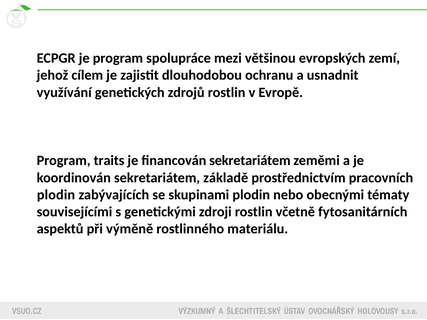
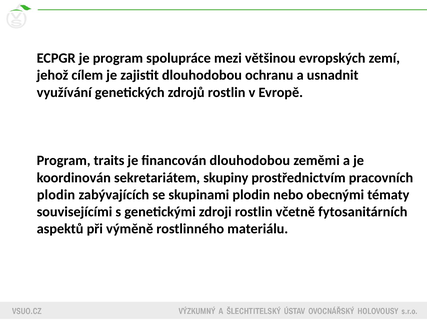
financován sekretariátem: sekretariátem -> dlouhodobou
základě: základě -> skupiny
